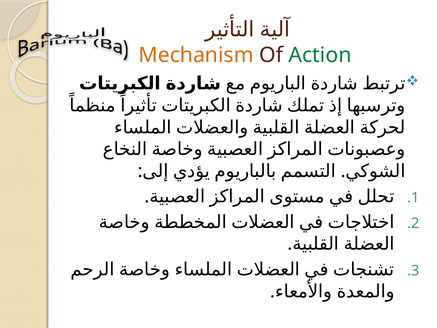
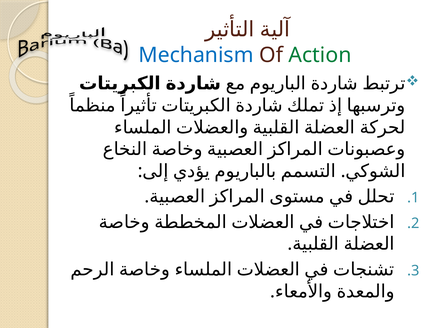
Mechanism colour: orange -> blue
